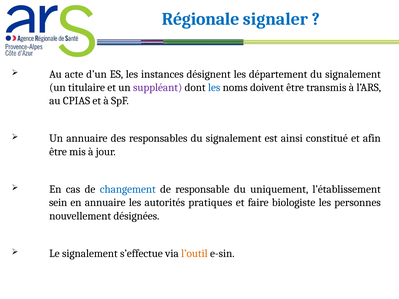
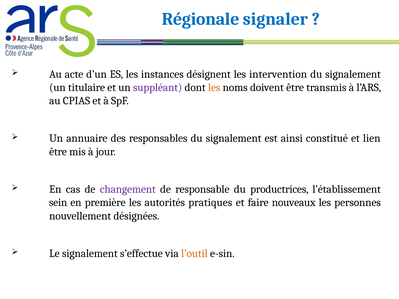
département: département -> intervention
les at (214, 87) colour: blue -> orange
afin: afin -> lien
changement colour: blue -> purple
uniquement: uniquement -> productrices
en annuaire: annuaire -> première
biologiste: biologiste -> nouveaux
